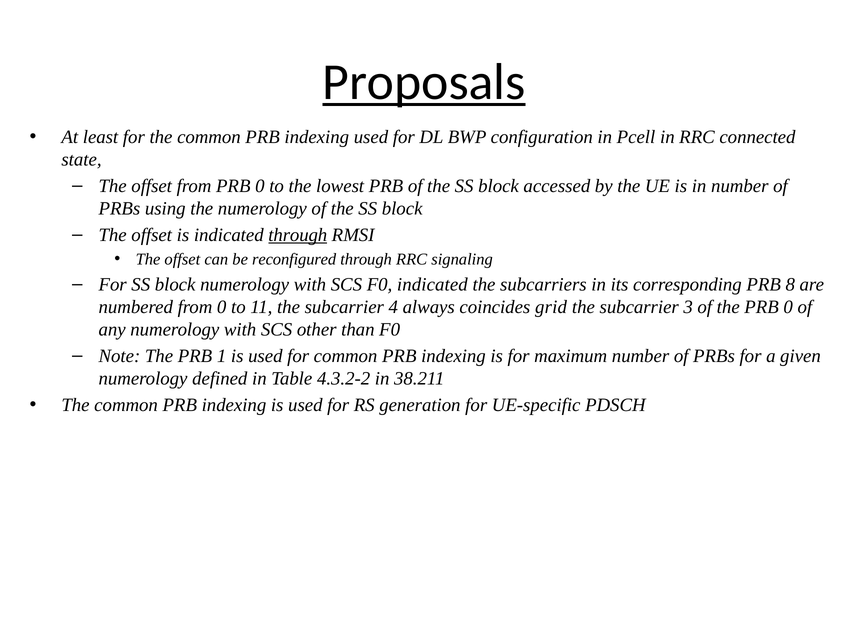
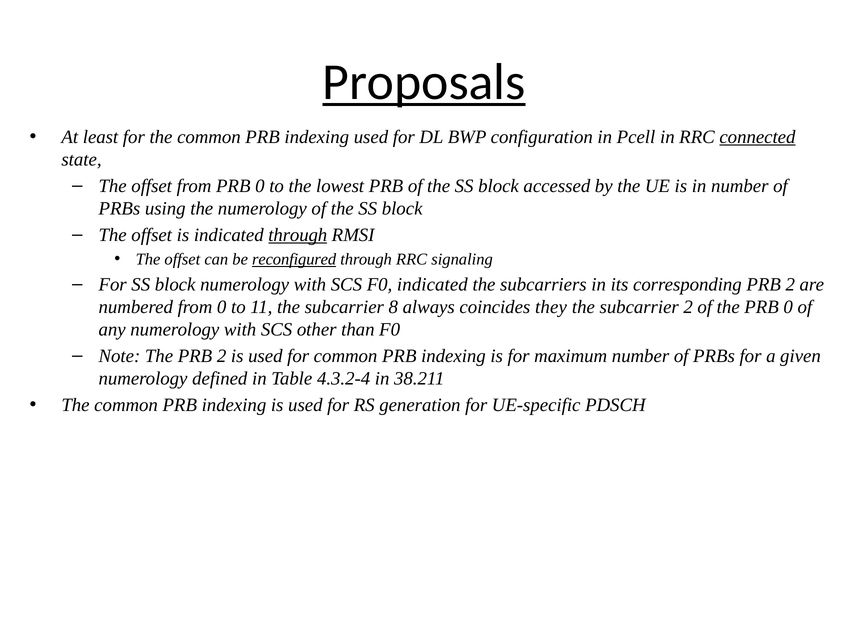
connected underline: none -> present
reconfigured underline: none -> present
corresponding PRB 8: 8 -> 2
4: 4 -> 8
grid: grid -> they
subcarrier 3: 3 -> 2
The PRB 1: 1 -> 2
4.3.2-2: 4.3.2-2 -> 4.3.2-4
